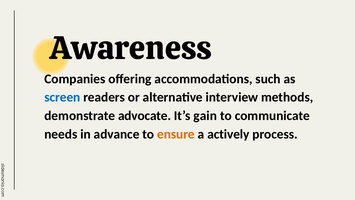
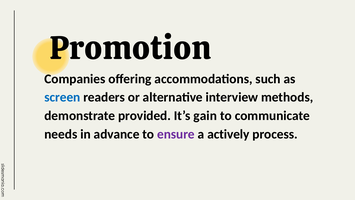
Awareness: Awareness -> Promotion
advocate: advocate -> provided
ensure colour: orange -> purple
